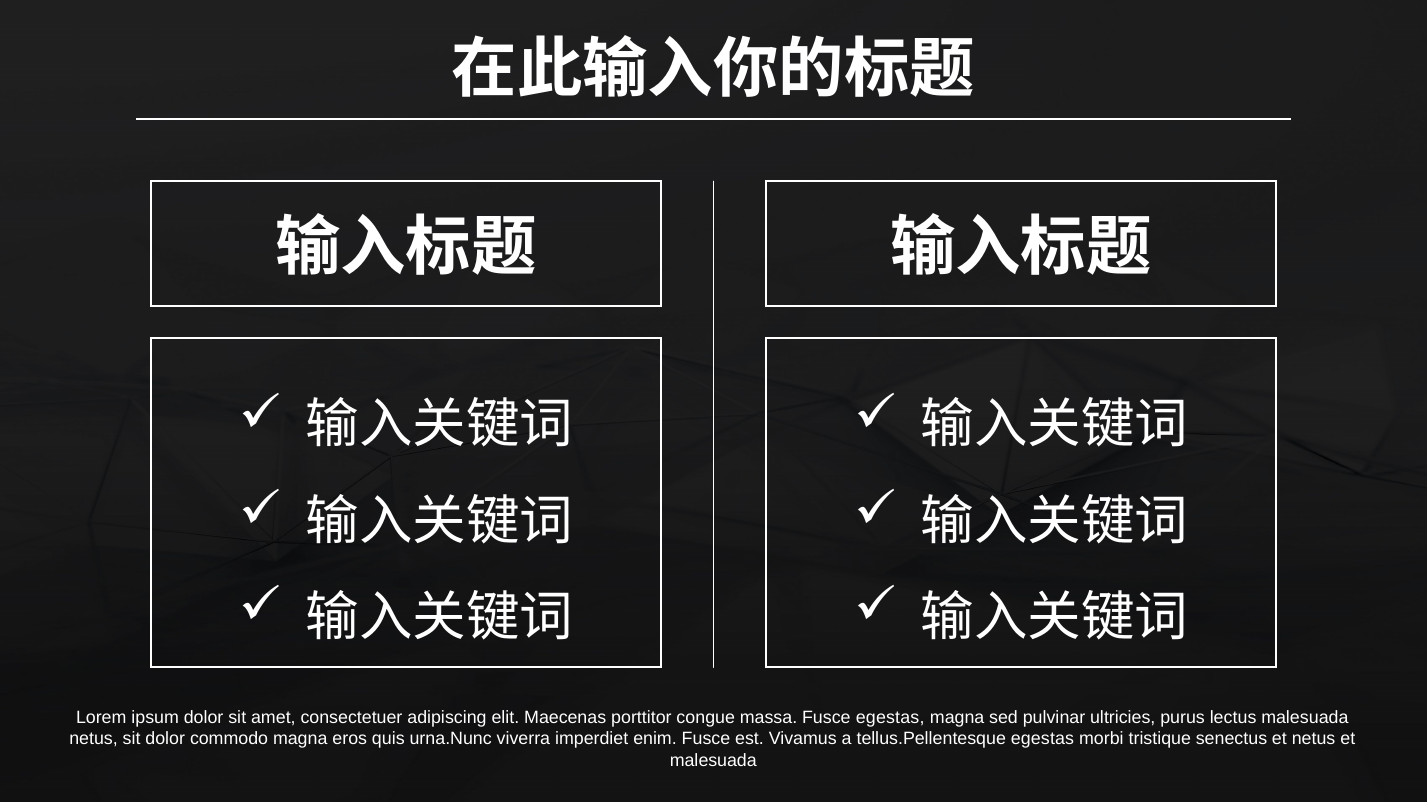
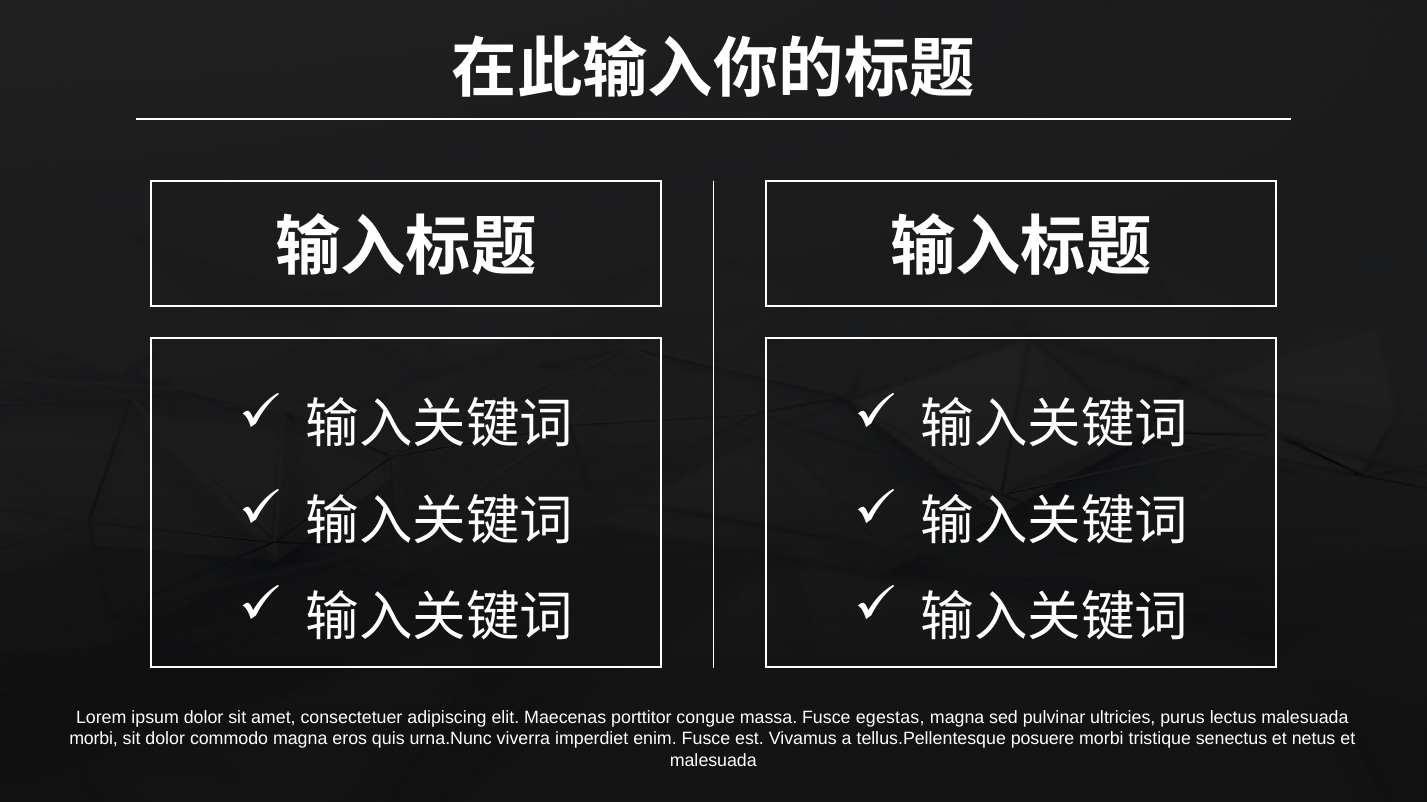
netus at (94, 740): netus -> morbi
tellus.Pellentesque egestas: egestas -> posuere
